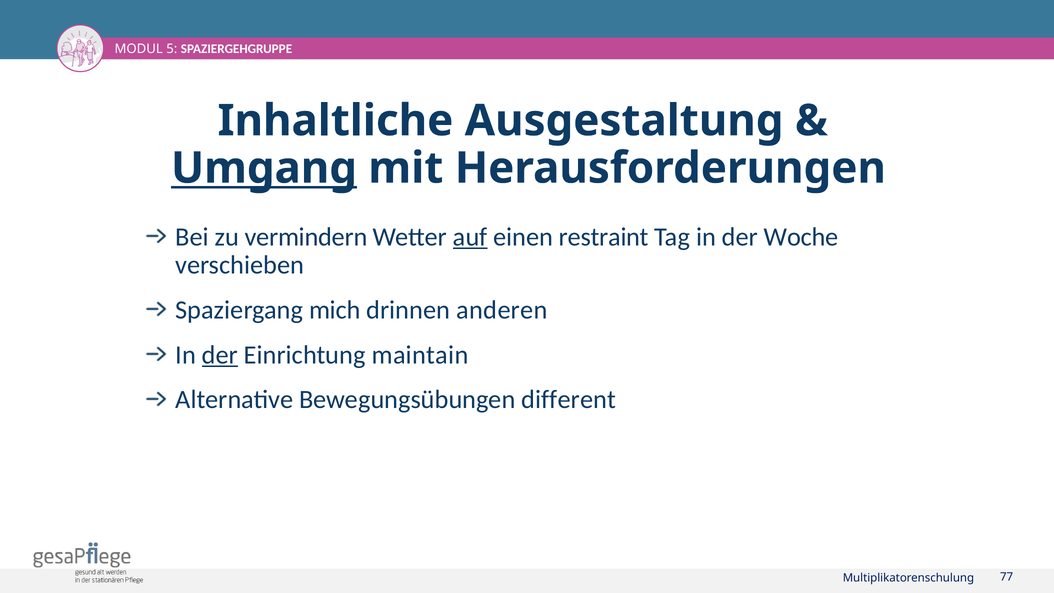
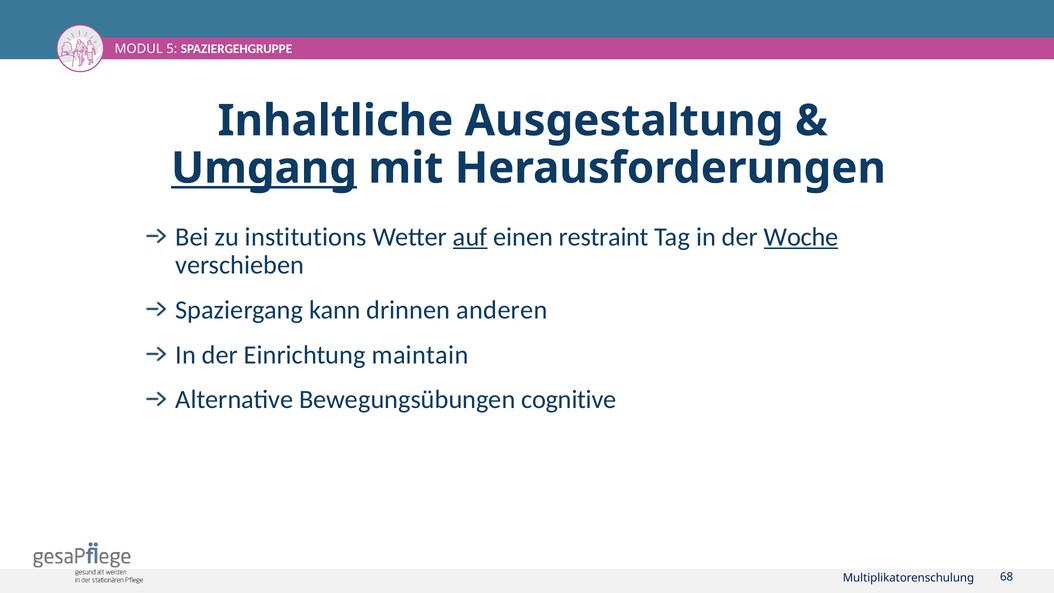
vermindern: vermindern -> institutions
Woche underline: none -> present
mich: mich -> kann
der at (220, 355) underline: present -> none
different: different -> cognitive
77: 77 -> 68
